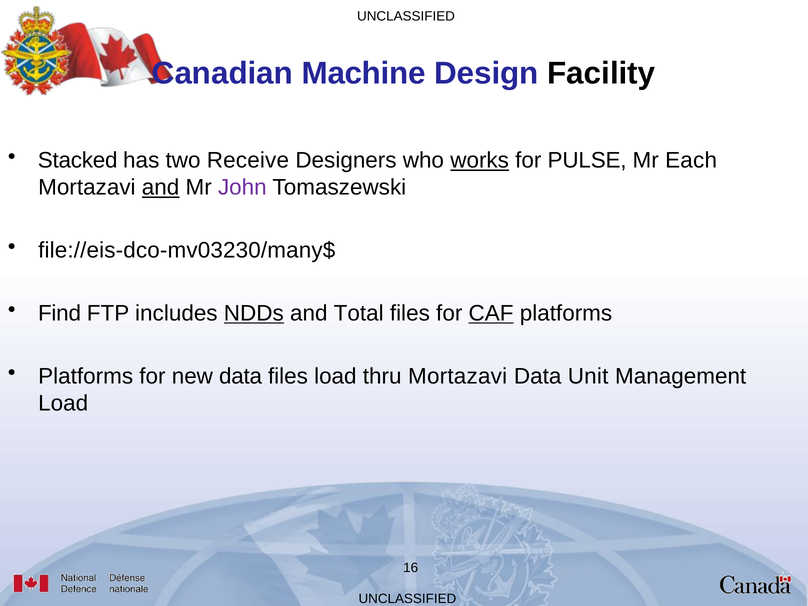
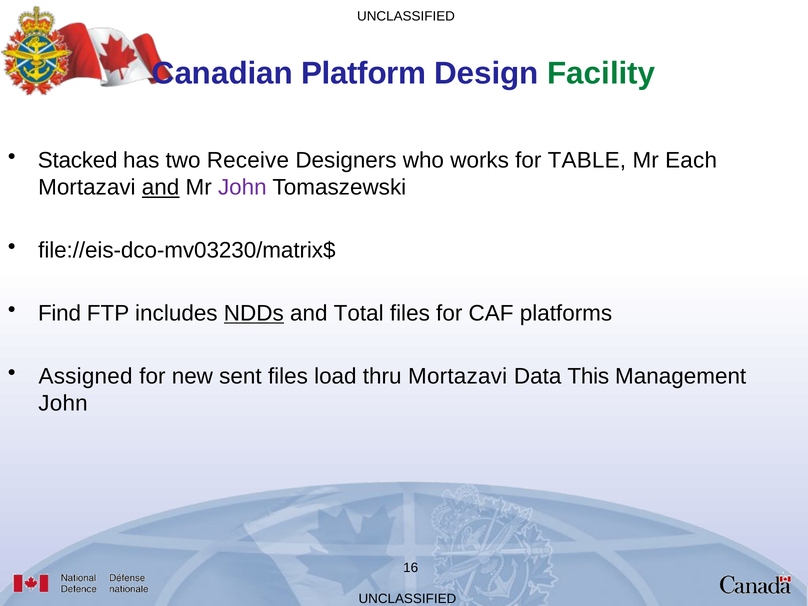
Machine: Machine -> Platform
Facility colour: black -> green
works underline: present -> none
PULSE: PULSE -> TABLE
file://eis-dco-mv03230/many$: file://eis-dco-mv03230/many$ -> file://eis-dco-mv03230/matrix$
CAF underline: present -> none
Platforms at (86, 376): Platforms -> Assigned
new data: data -> sent
Unit: Unit -> This
Load at (63, 403): Load -> John
